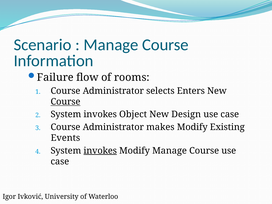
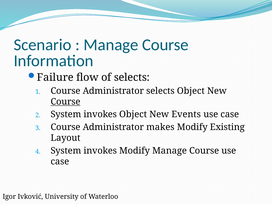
of rooms: rooms -> selects
selects Enters: Enters -> Object
Design: Design -> Events
Events: Events -> Layout
invokes at (100, 151) underline: present -> none
